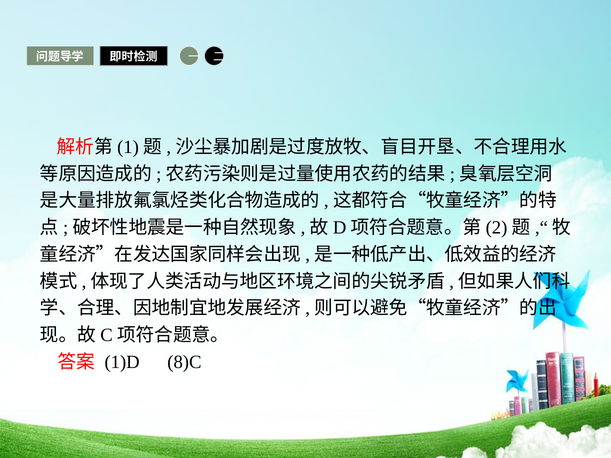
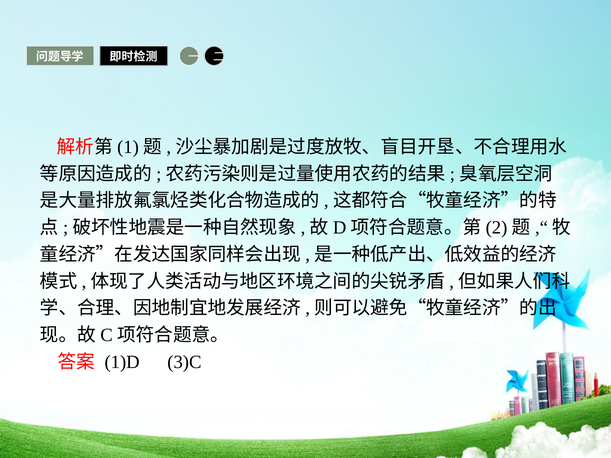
8)C: 8)C -> 3)C
